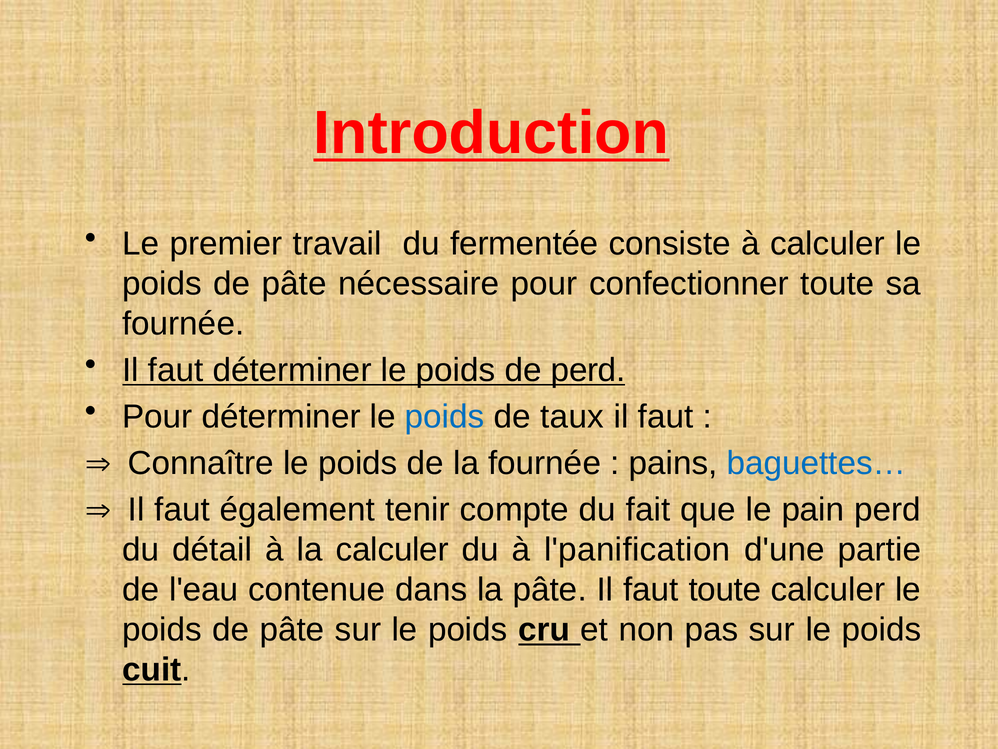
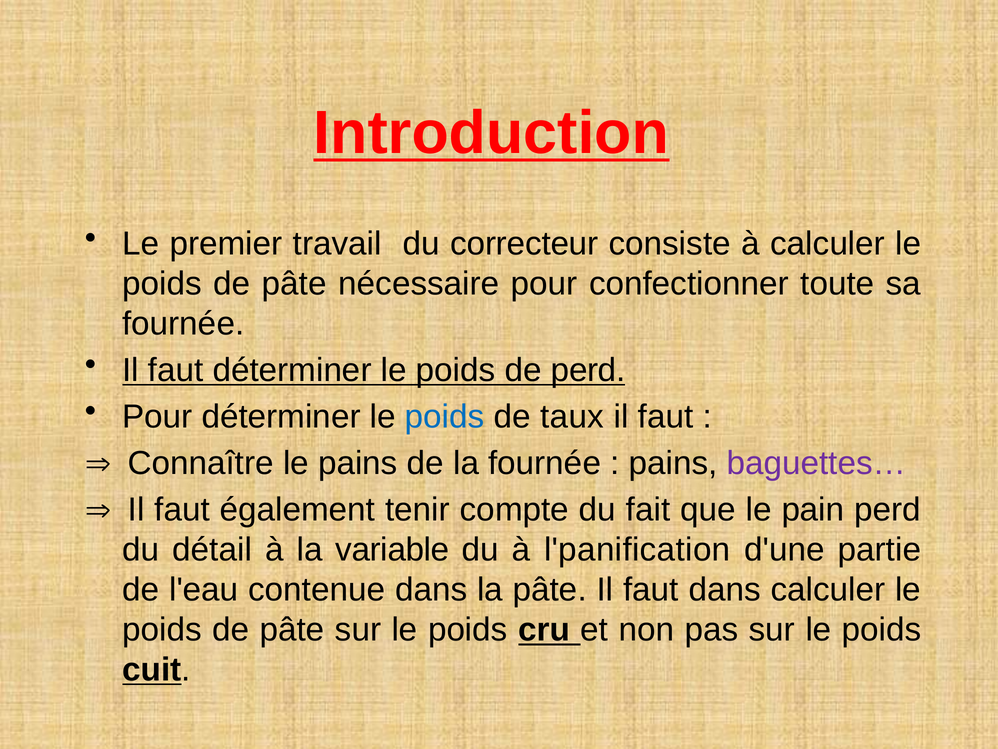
fermentée: fermentée -> correcteur
Connaître le poids: poids -> pains
baguettes… colour: blue -> purple
la calculer: calculer -> variable
faut toute: toute -> dans
